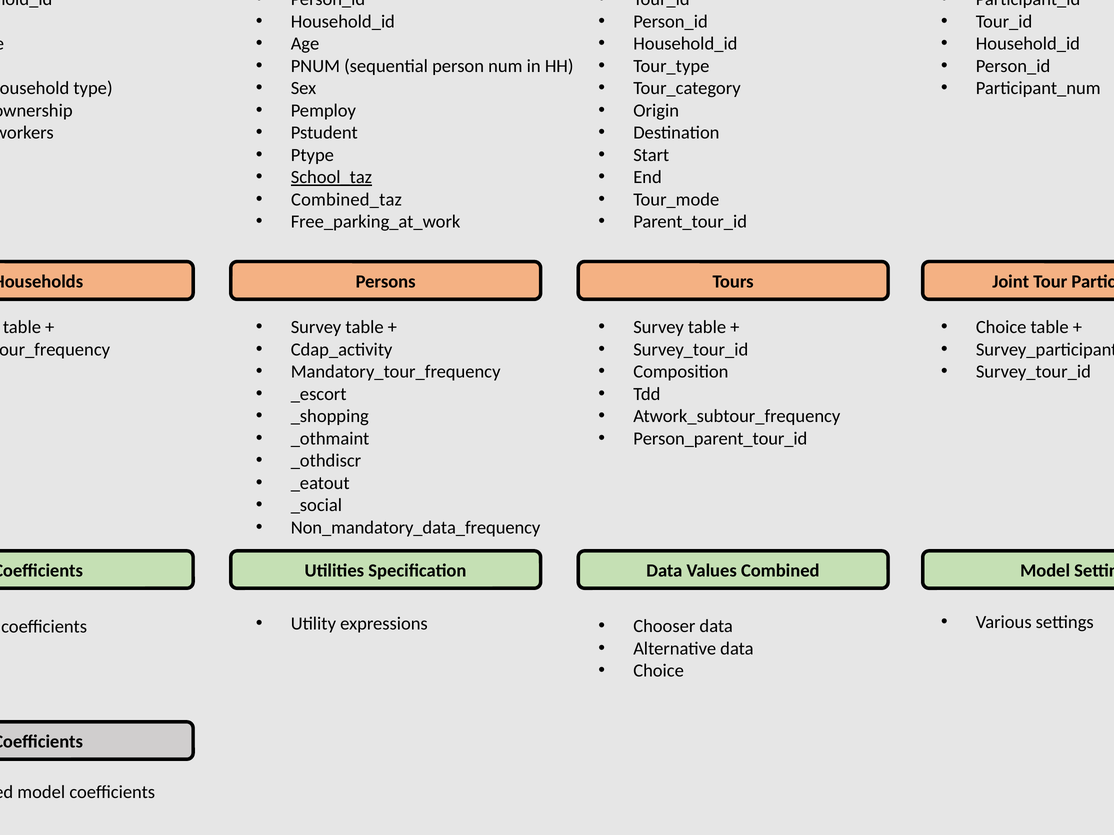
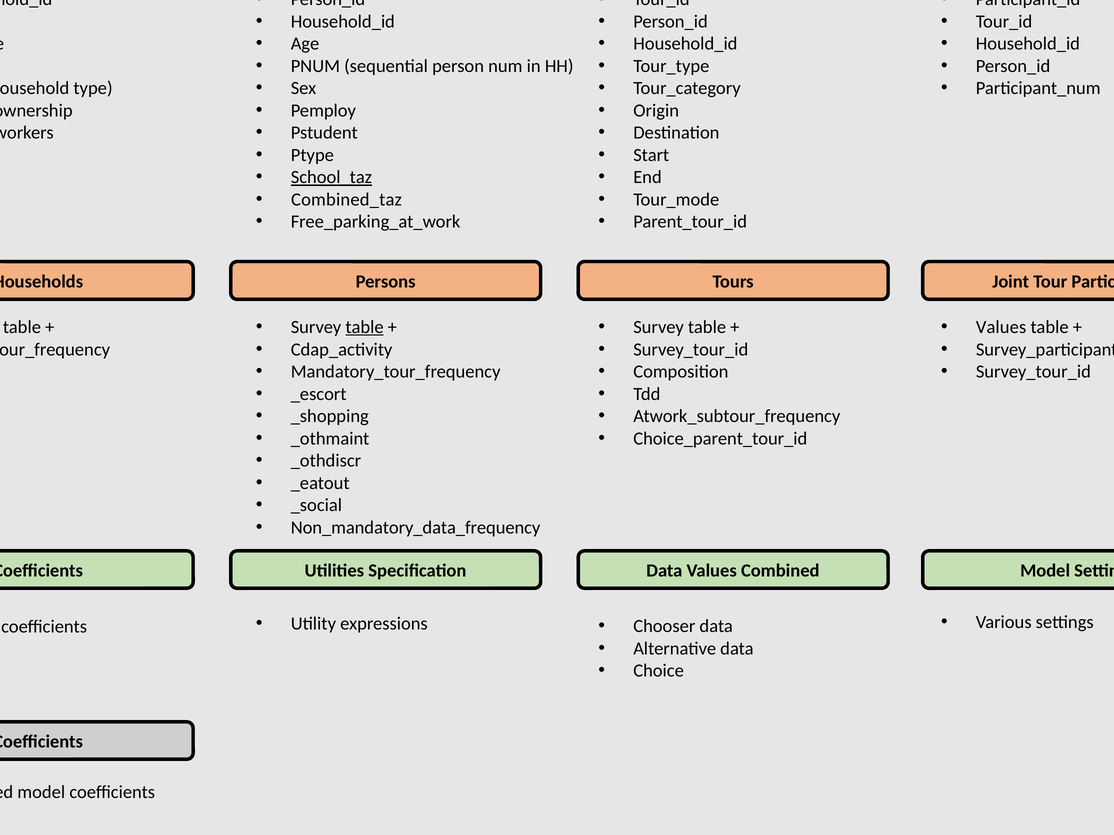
table at (365, 327) underline: none -> present
Choice at (1001, 327): Choice -> Values
Person_parent_tour_id: Person_parent_tour_id -> Choice_parent_tour_id
